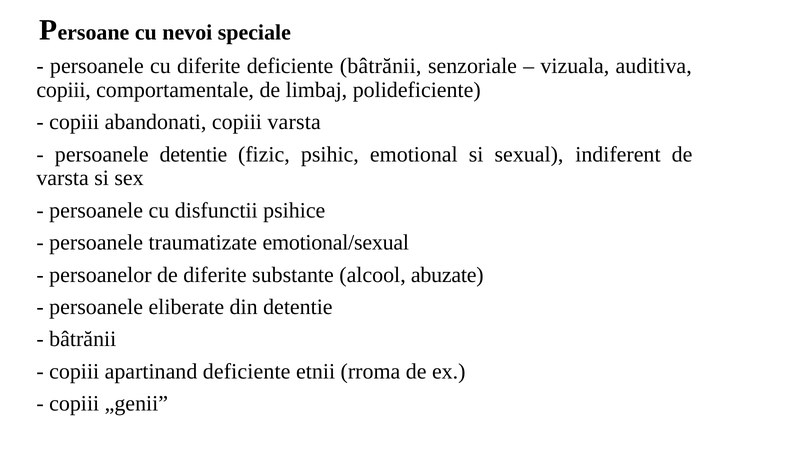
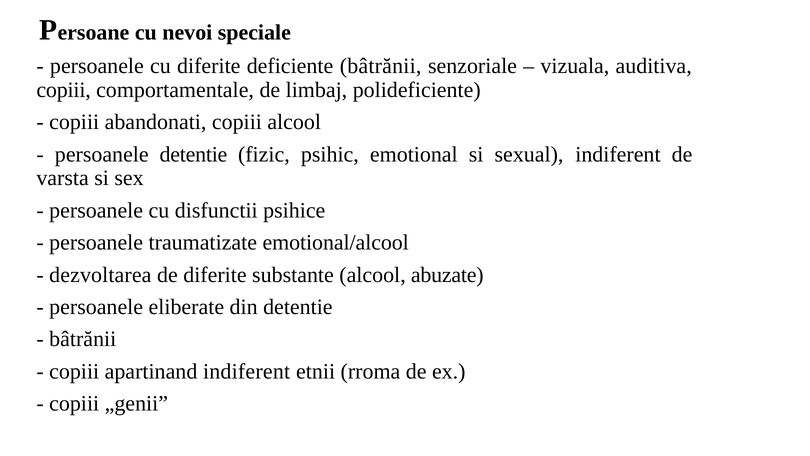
copiii varsta: varsta -> alcool
emotional/sexual: emotional/sexual -> emotional/alcool
persoanelor: persoanelor -> dezvoltarea
apartinand deficiente: deficiente -> indiferent
